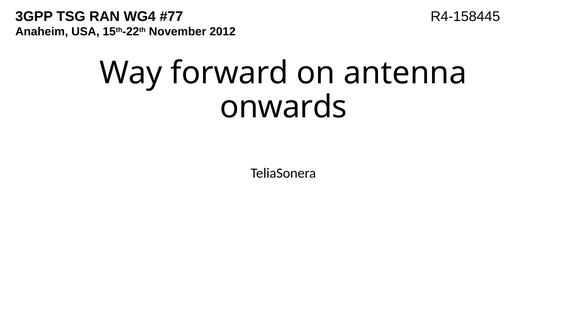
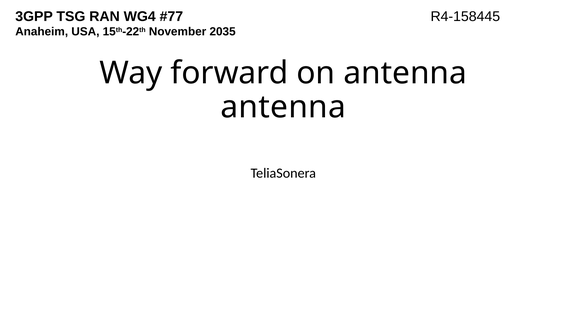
2012: 2012 -> 2035
onwards at (283, 107): onwards -> antenna
